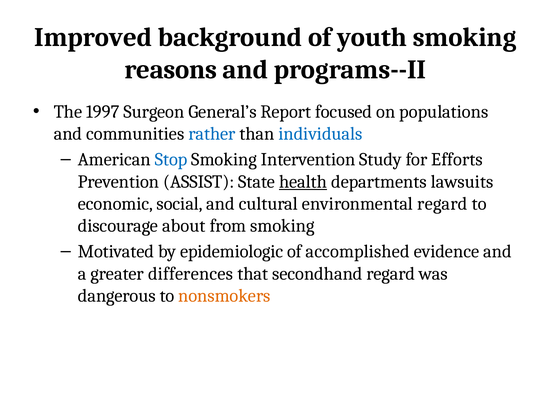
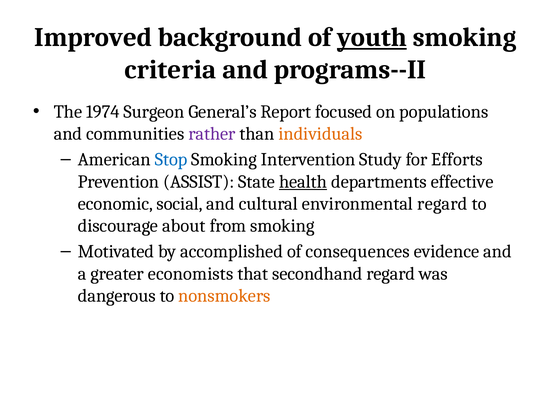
youth underline: none -> present
reasons: reasons -> criteria
1997: 1997 -> 1974
rather colour: blue -> purple
individuals colour: blue -> orange
lawsuits: lawsuits -> effective
epidemiologic: epidemiologic -> accomplished
accomplished: accomplished -> consequences
differences: differences -> economists
